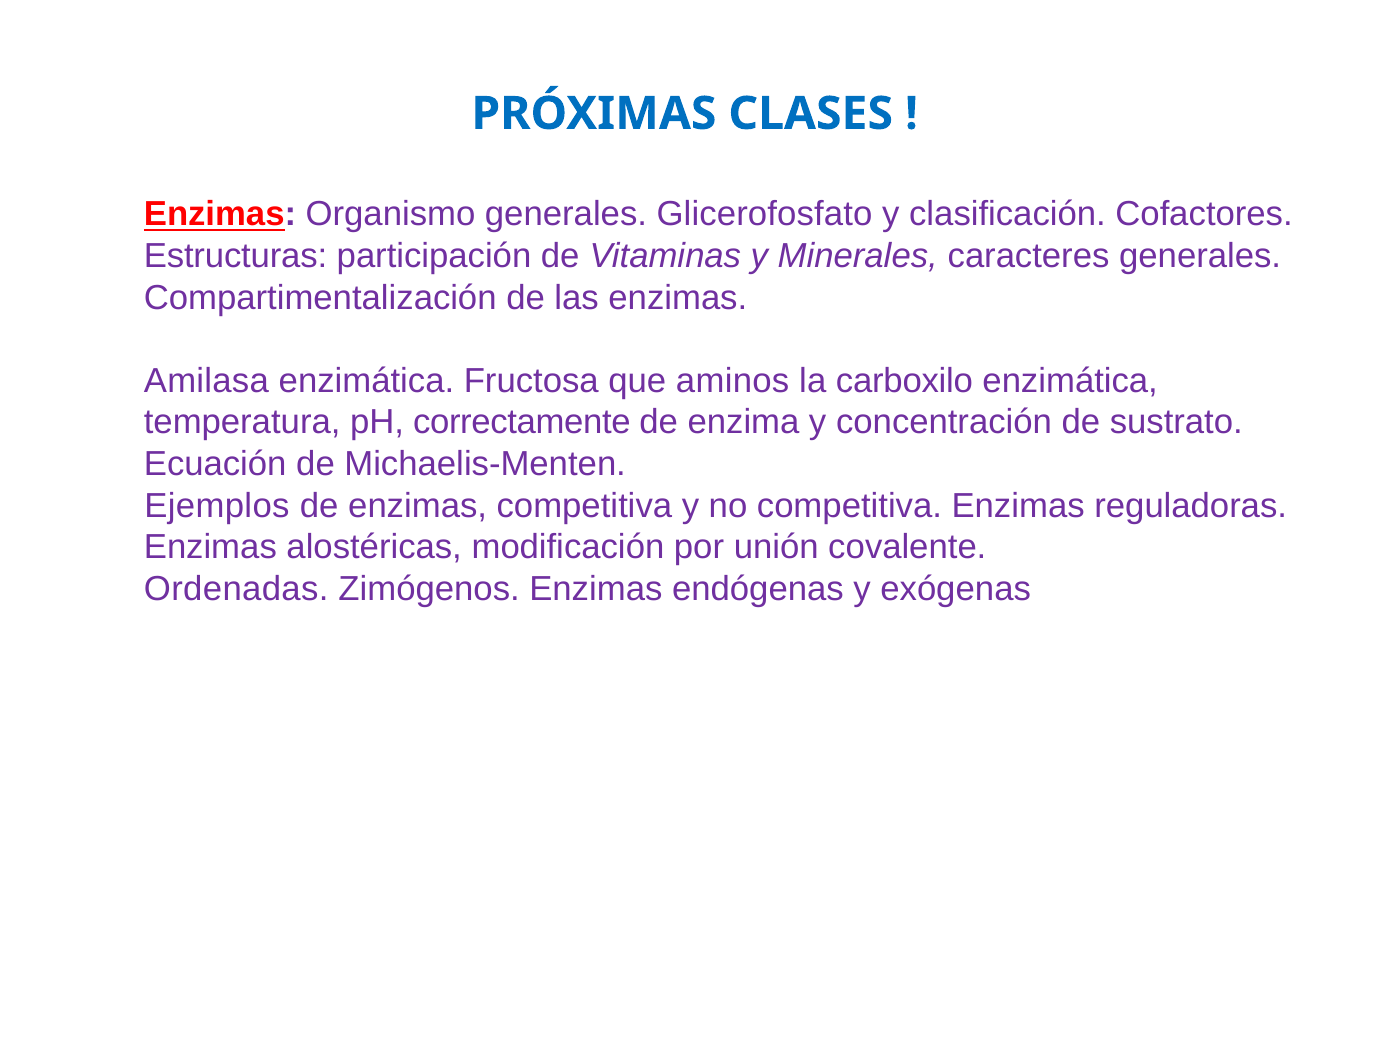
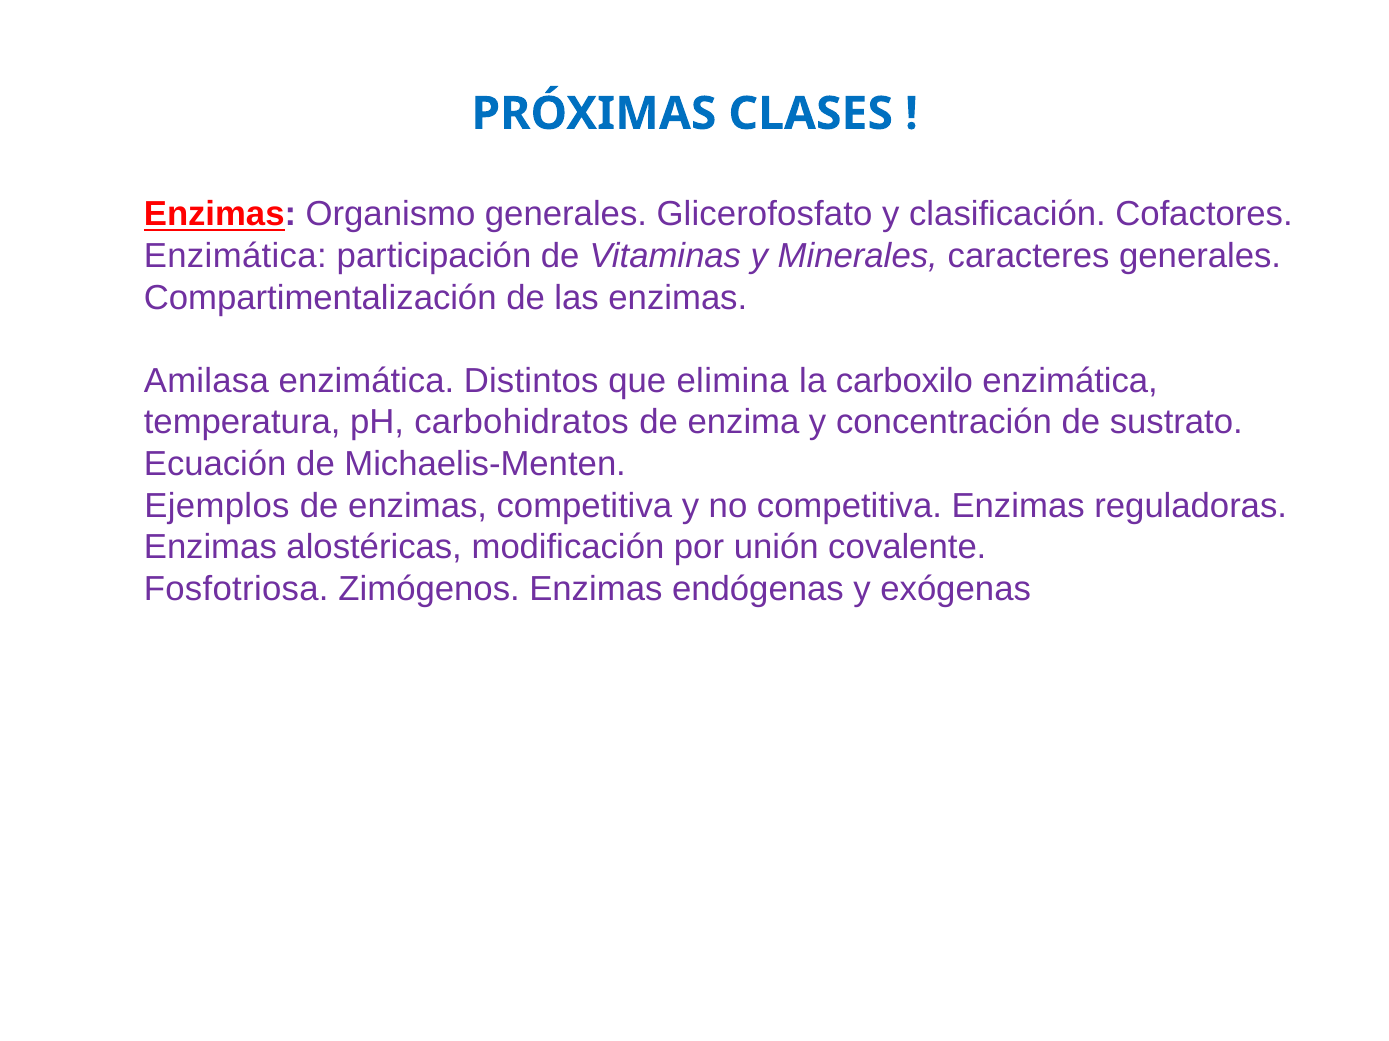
Estructuras at (236, 256): Estructuras -> Enzimática
Fructosa: Fructosa -> Distintos
aminos: aminos -> elimina
correctamente: correctamente -> carbohidratos
Ordenadas: Ordenadas -> Fosfotriosa
